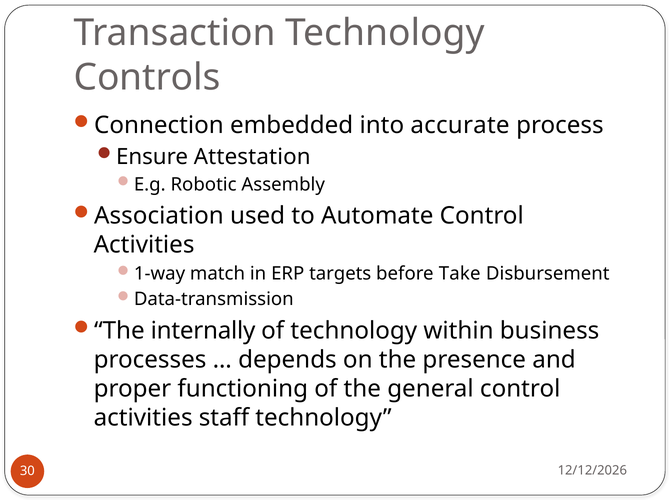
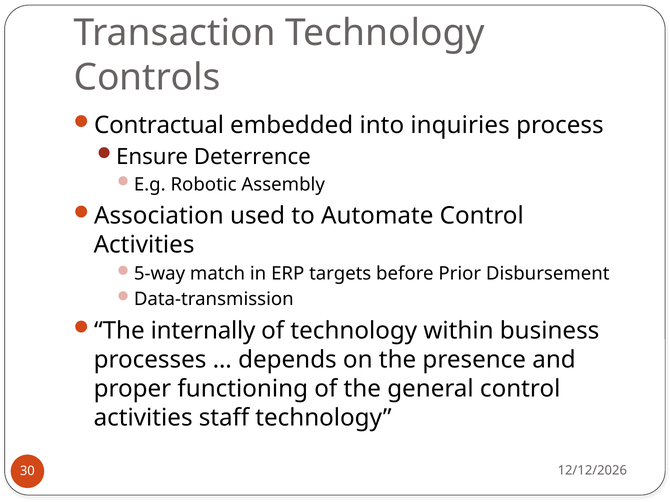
Connection: Connection -> Contractual
accurate: accurate -> inquiries
Attestation: Attestation -> Deterrence
1-way: 1-way -> 5-way
Take: Take -> Prior
